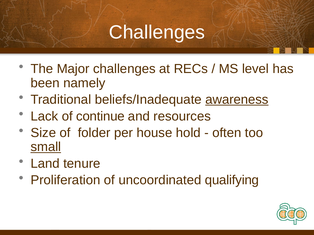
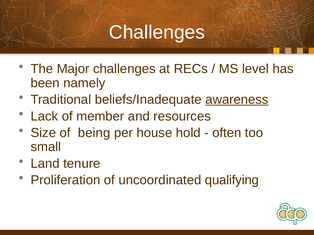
continue: continue -> member
folder: folder -> being
small underline: present -> none
